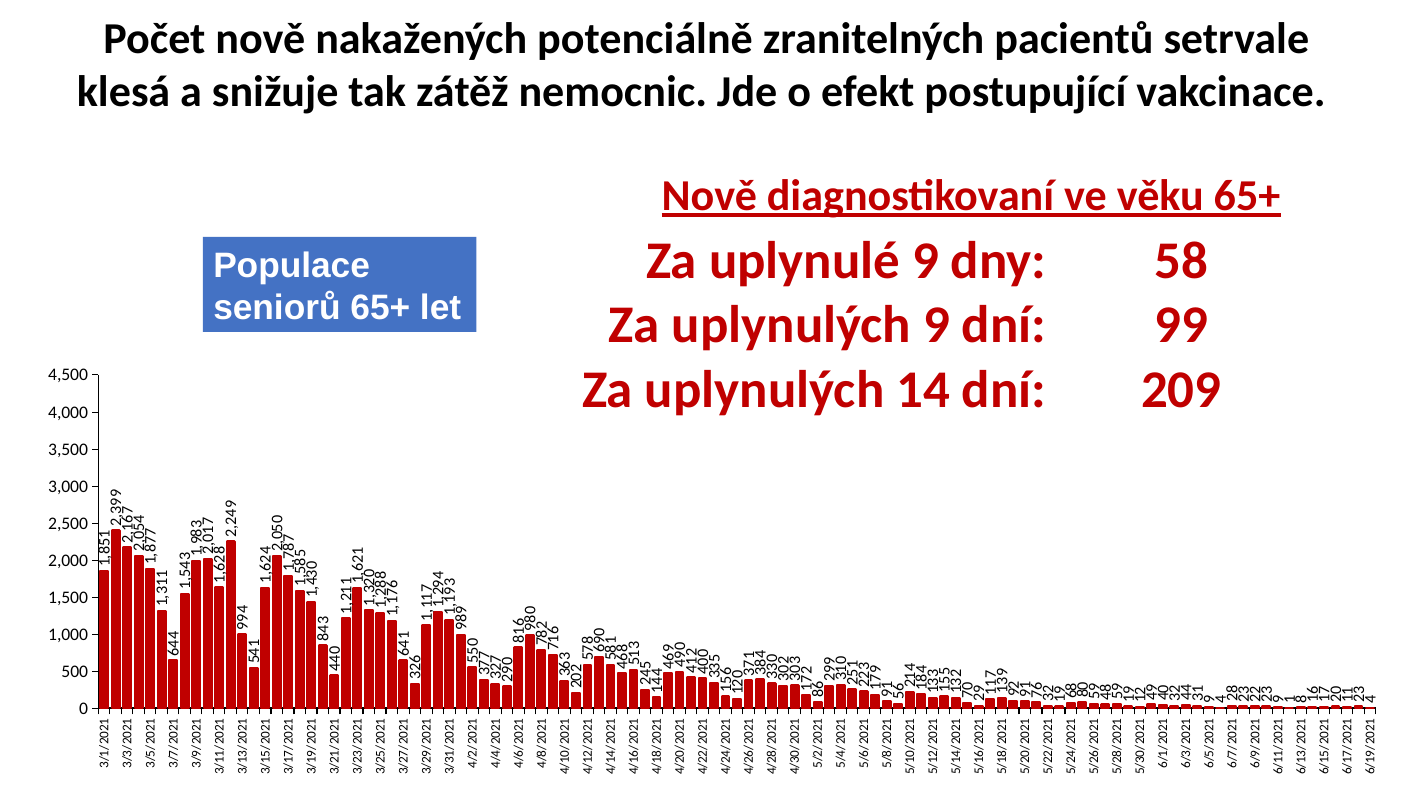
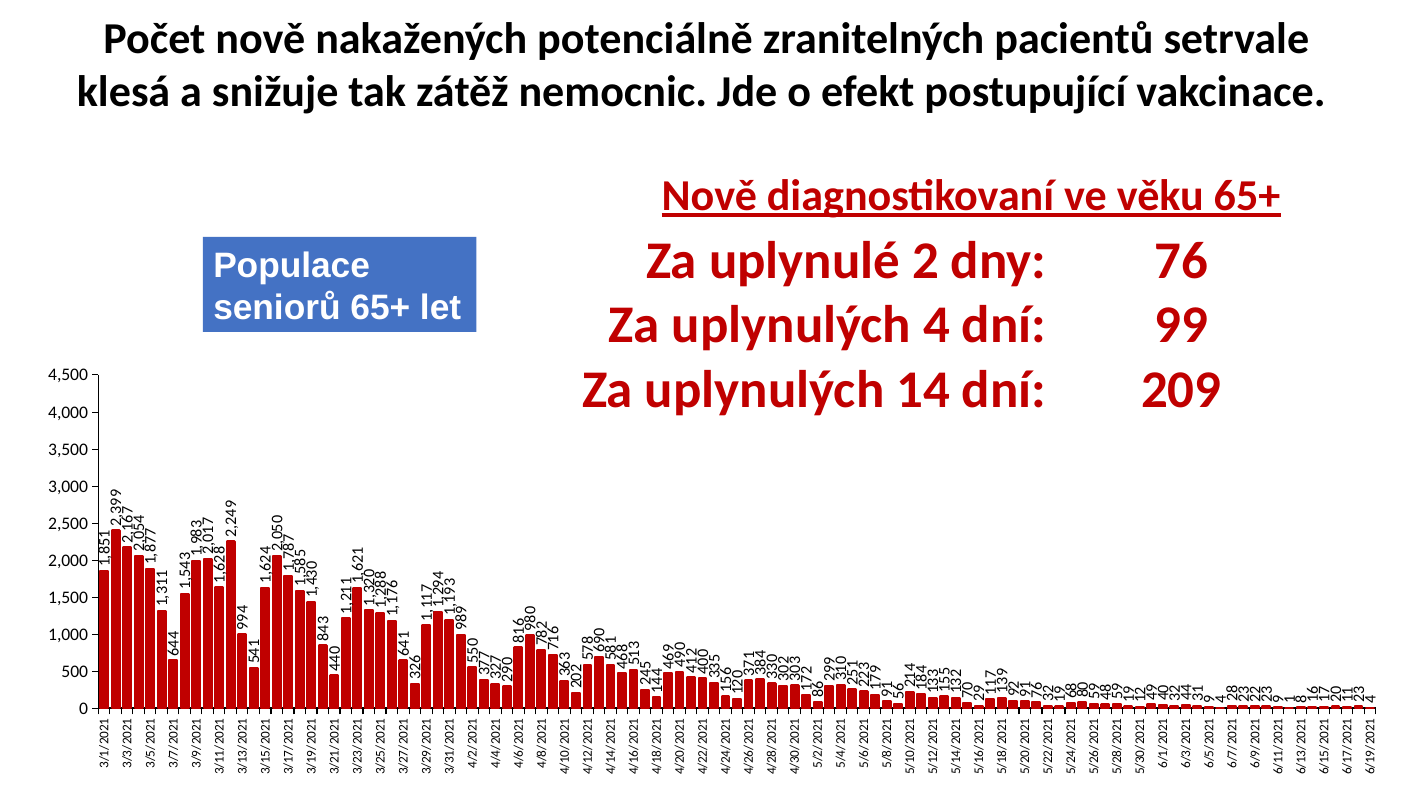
uplynulé 9: 9 -> 2
58: 58 -> 76
uplynulých 9: 9 -> 4
